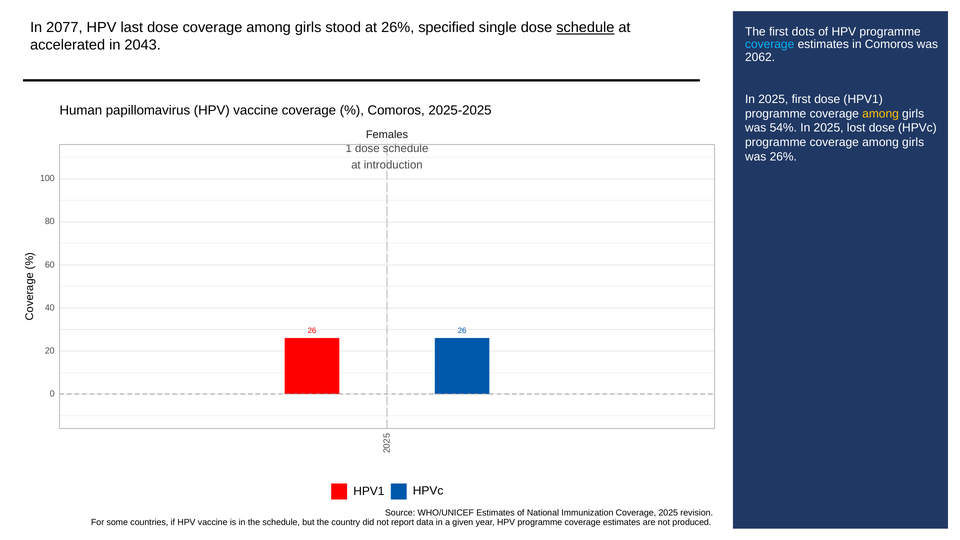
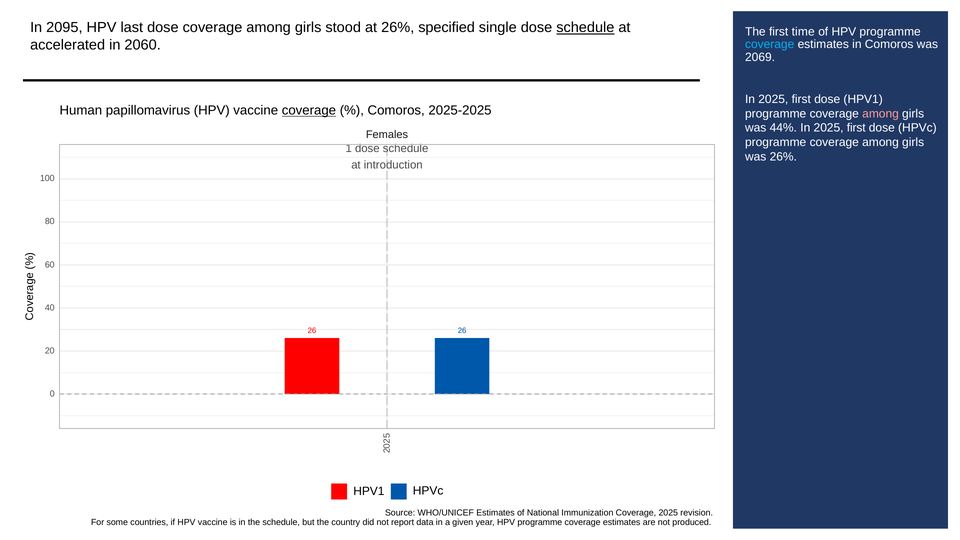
2077: 2077 -> 2095
dots: dots -> time
2043: 2043 -> 2060
2062: 2062 -> 2069
coverage at (309, 111) underline: none -> present
among at (881, 114) colour: yellow -> pink
54%: 54% -> 44%
lost at (856, 128): lost -> first
